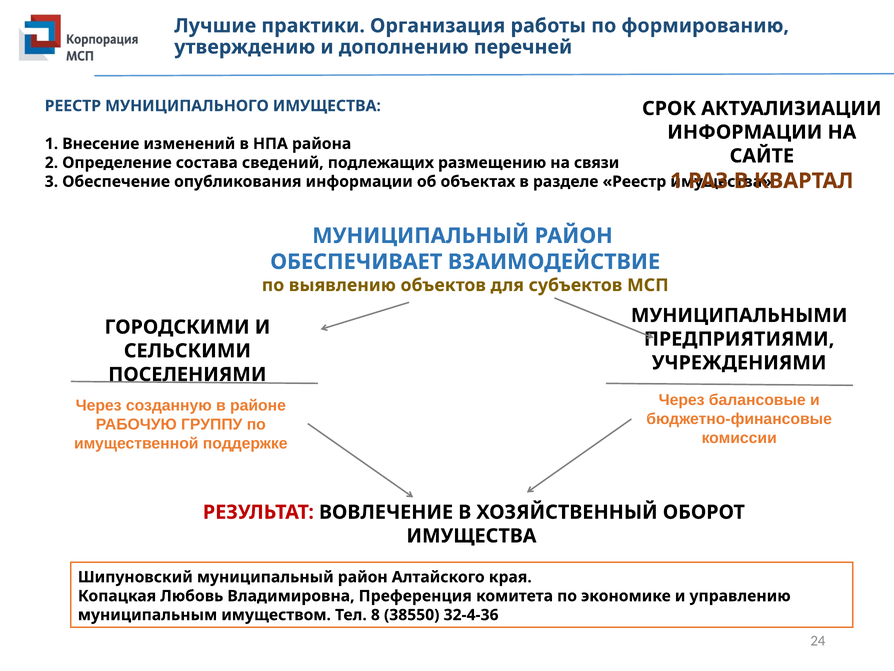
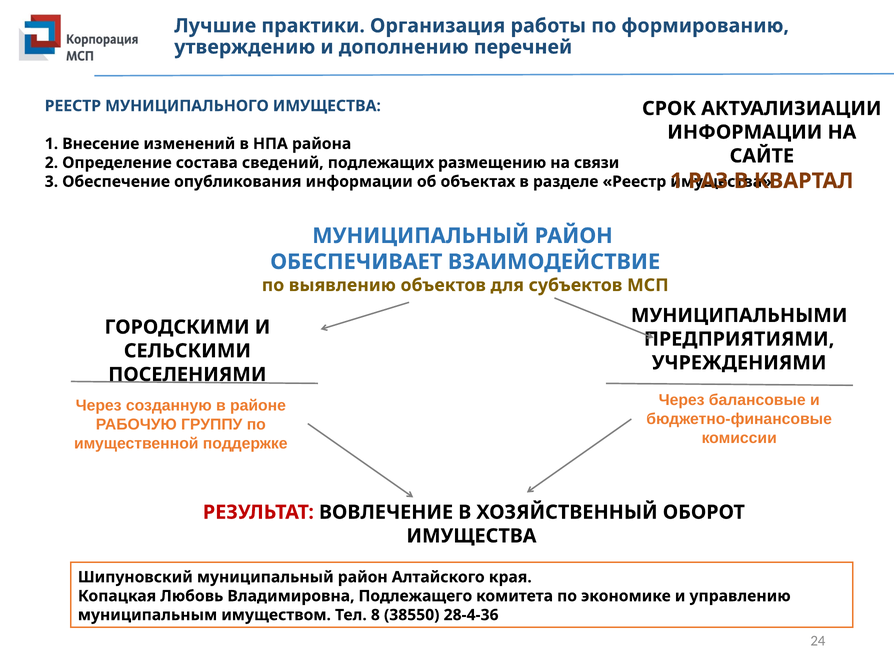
Преференция: Преференция -> Подлежащего
32-4-36: 32-4-36 -> 28-4-36
